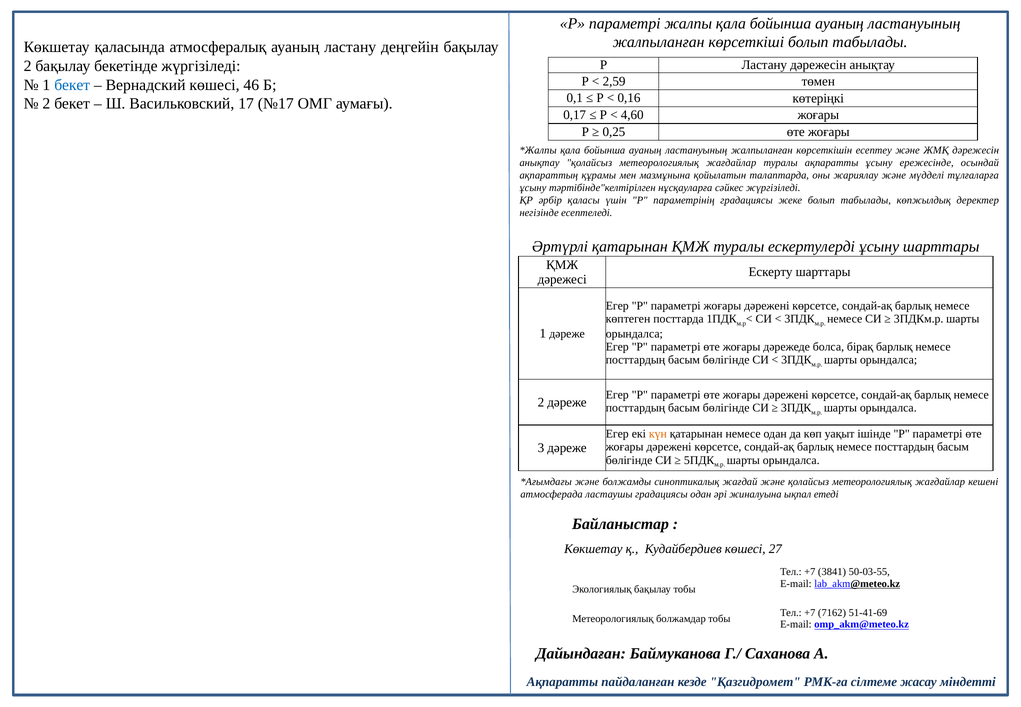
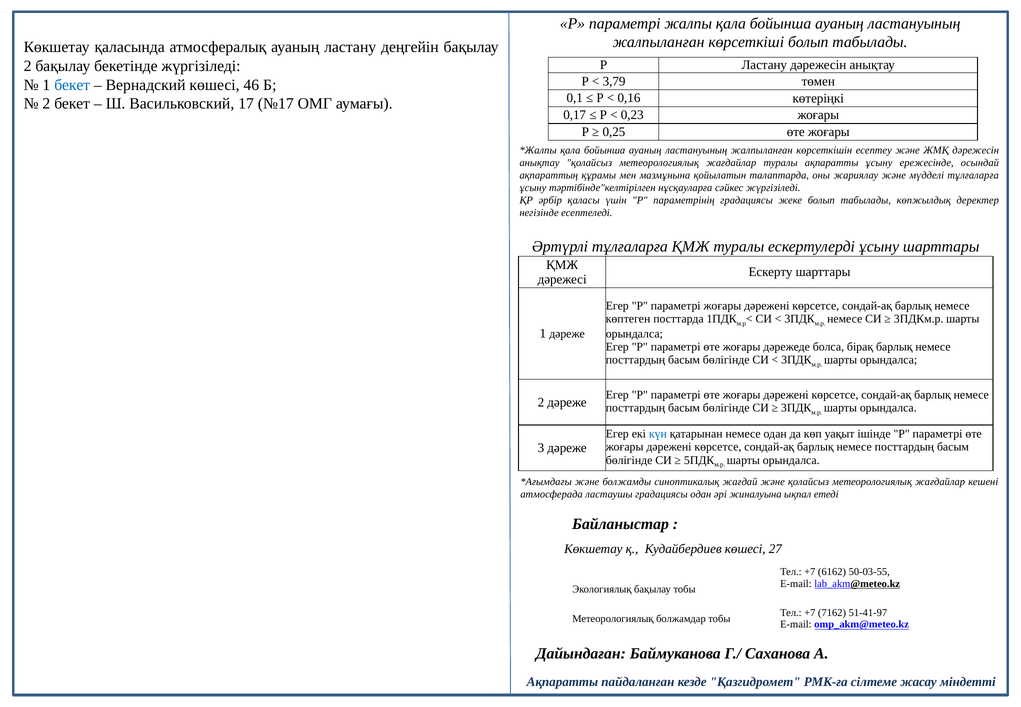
2,59: 2,59 -> 3,79
4,60: 4,60 -> 0,23
Әртүрлі қатарынан: қатарынан -> тұлғаларға
күн colour: orange -> blue
3841: 3841 -> 6162
51-41-69: 51-41-69 -> 51-41-97
